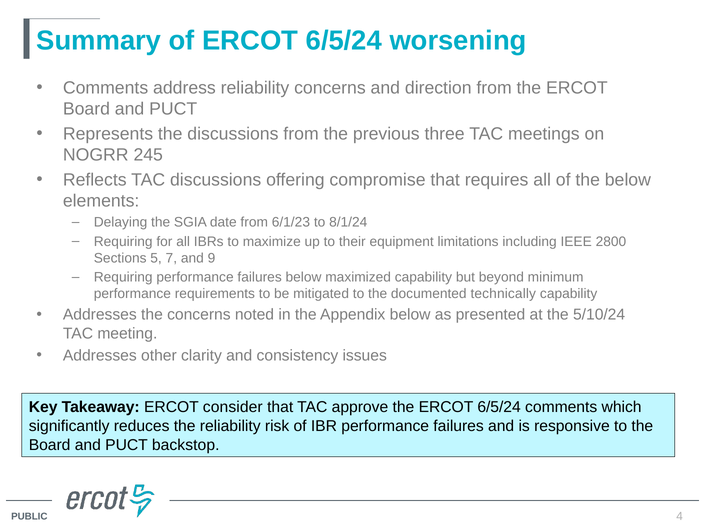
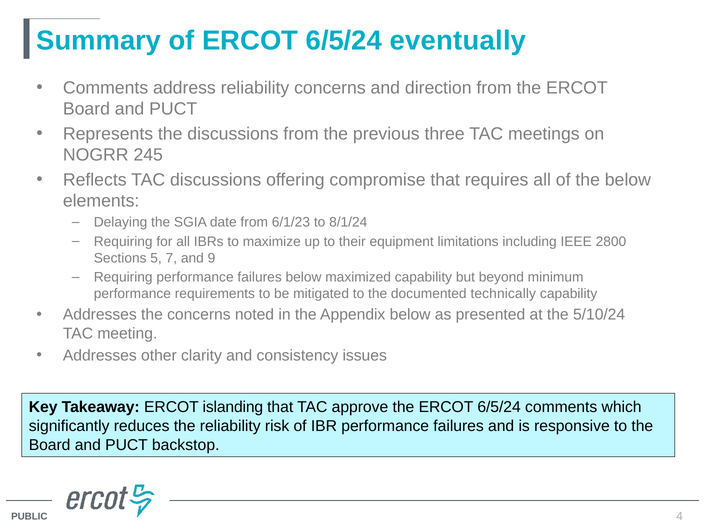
worsening: worsening -> eventually
consider: consider -> islanding
